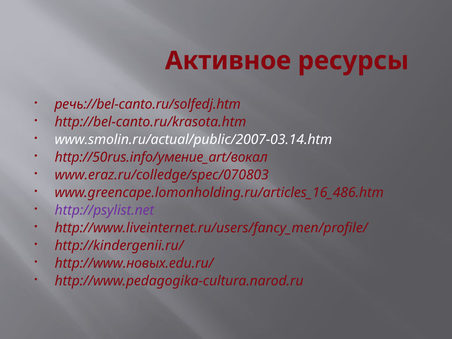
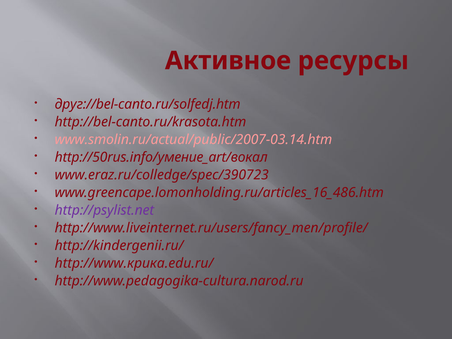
речь://bel-canto.ru/solfedj.htm: речь://bel-canto.ru/solfedj.htm -> друг://bel-canto.ru/solfedj.htm
www.smolin.ru/actual/public/2007-03.14.htm colour: white -> pink
www.eraz.ru/colledge/spec/070803: www.eraz.ru/colledge/spec/070803 -> www.eraz.ru/colledge/spec/390723
http://www.новых.edu.ru/: http://www.новых.edu.ru/ -> http://www.крика.edu.ru/
